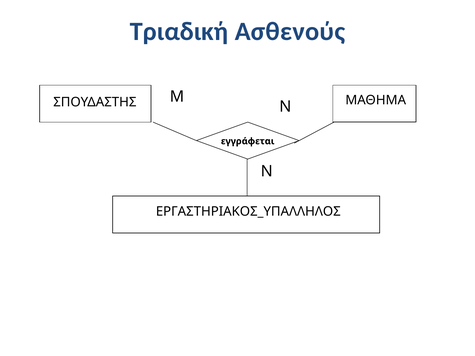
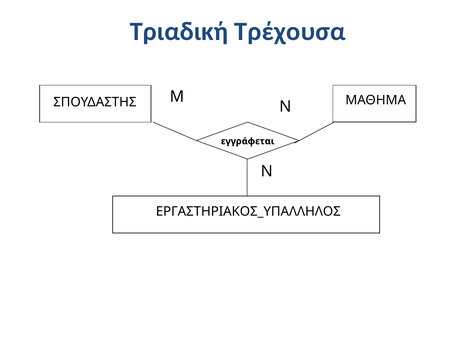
Ασθενούς: Ασθενούς -> Τρέχουσα
